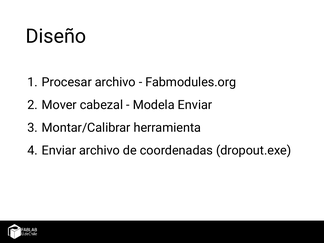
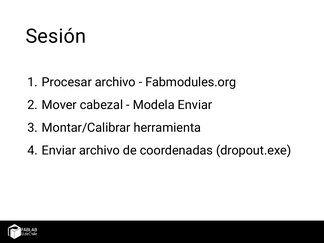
Diseño: Diseño -> Sesión
